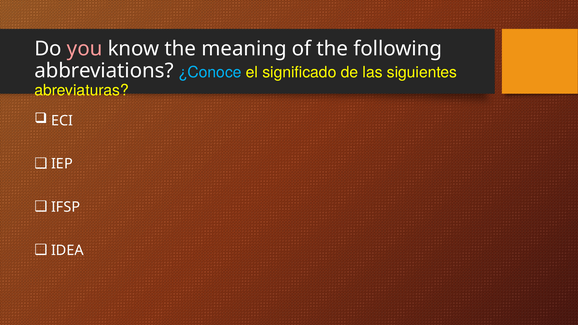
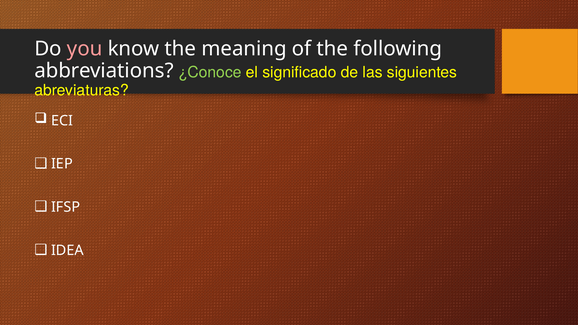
¿Conoce colour: light blue -> light green
